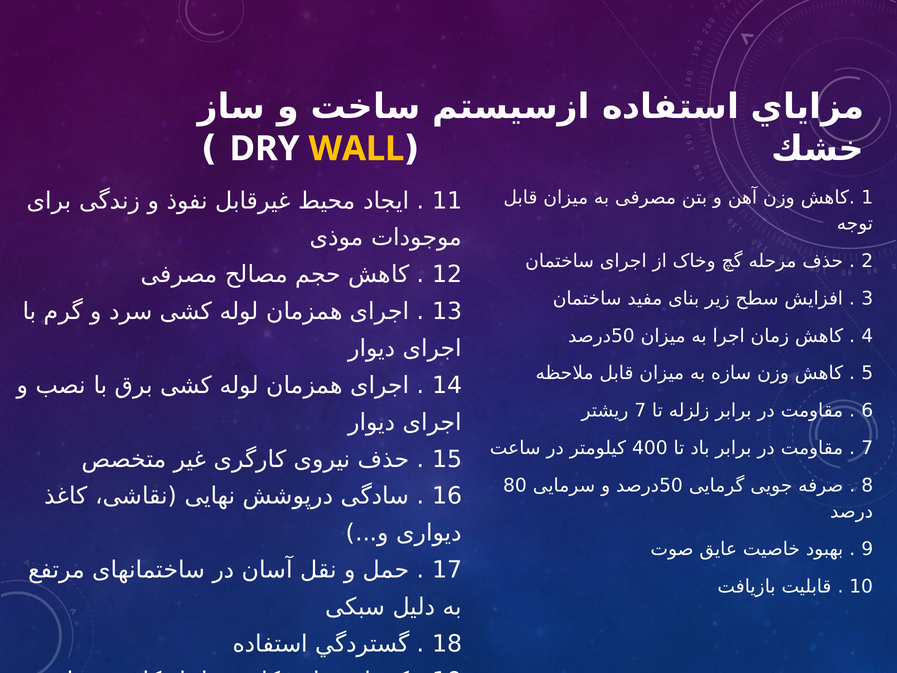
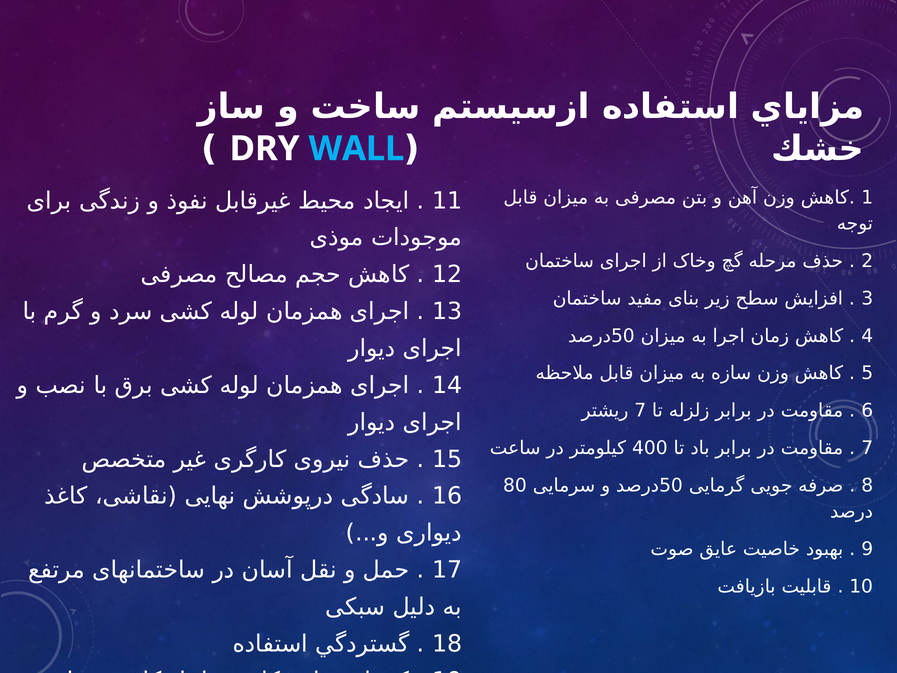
WALL colour: yellow -> light blue
